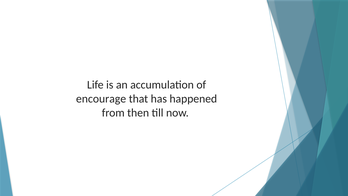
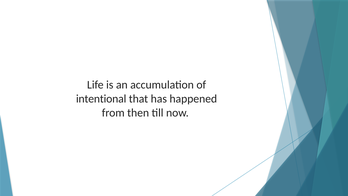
encourage: encourage -> intentional
